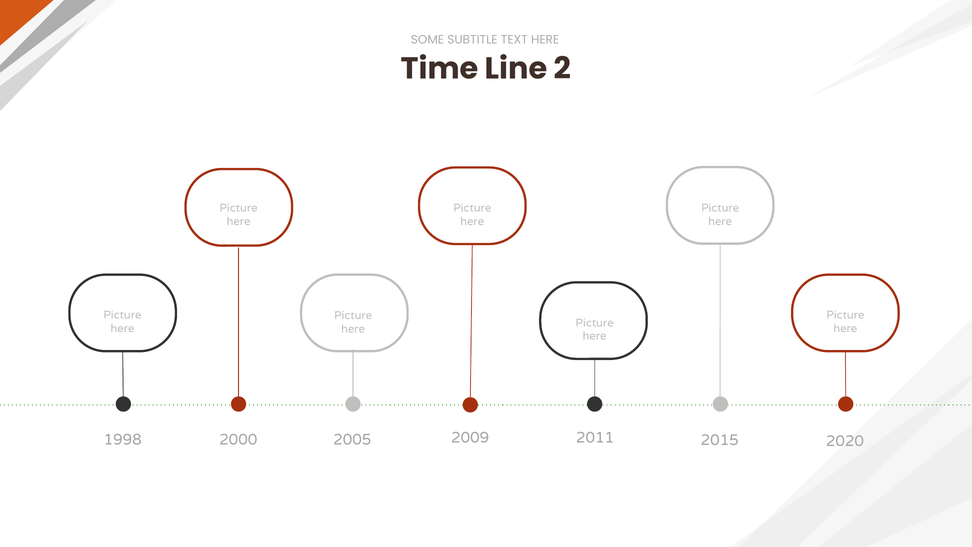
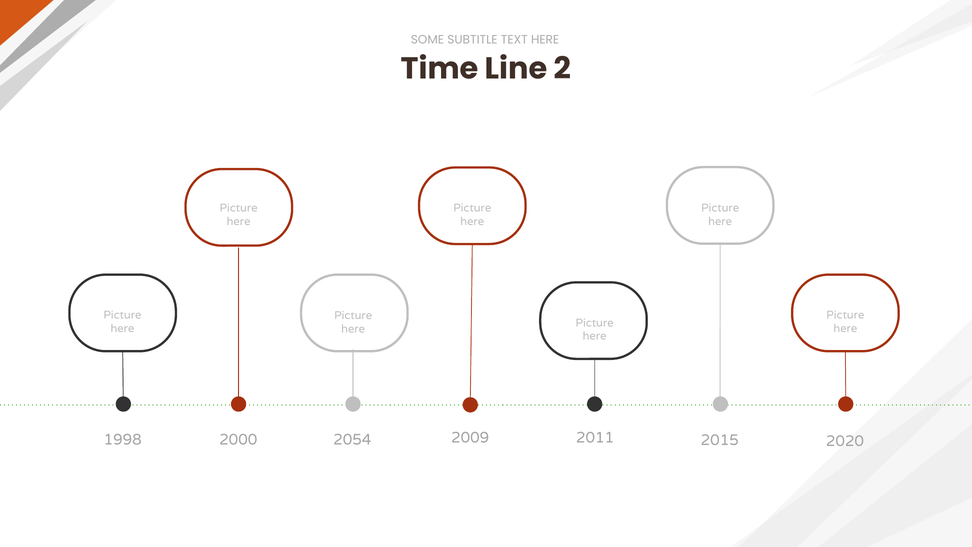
2005: 2005 -> 2054
